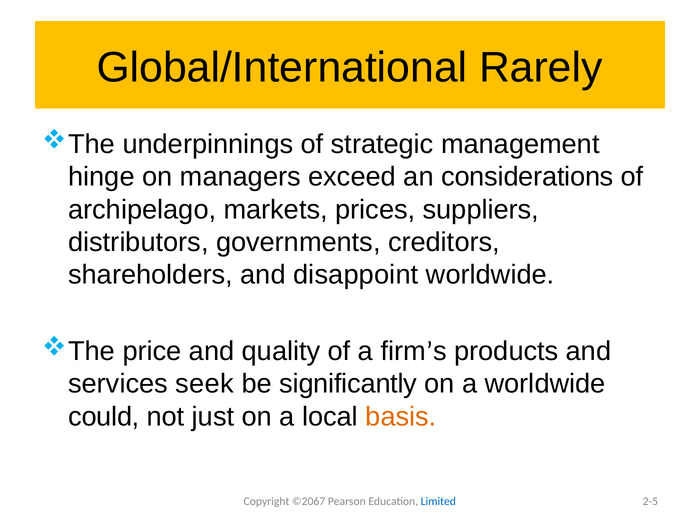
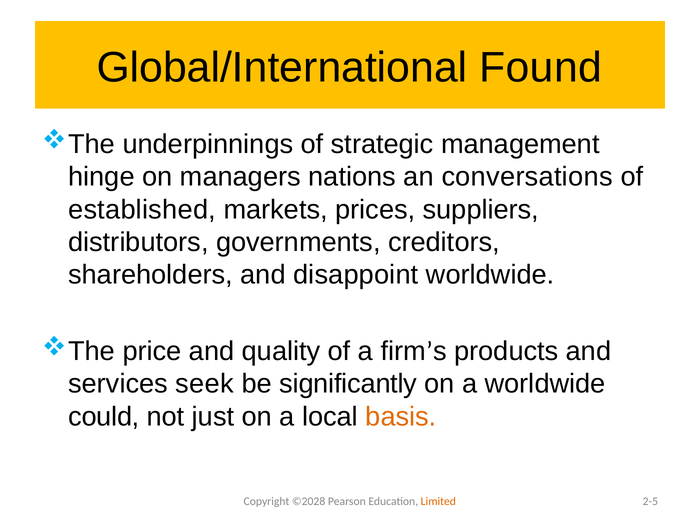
Rarely: Rarely -> Found
exceed: exceed -> nations
considerations: considerations -> conversations
archipelago: archipelago -> established
©2067: ©2067 -> ©2028
Limited colour: blue -> orange
